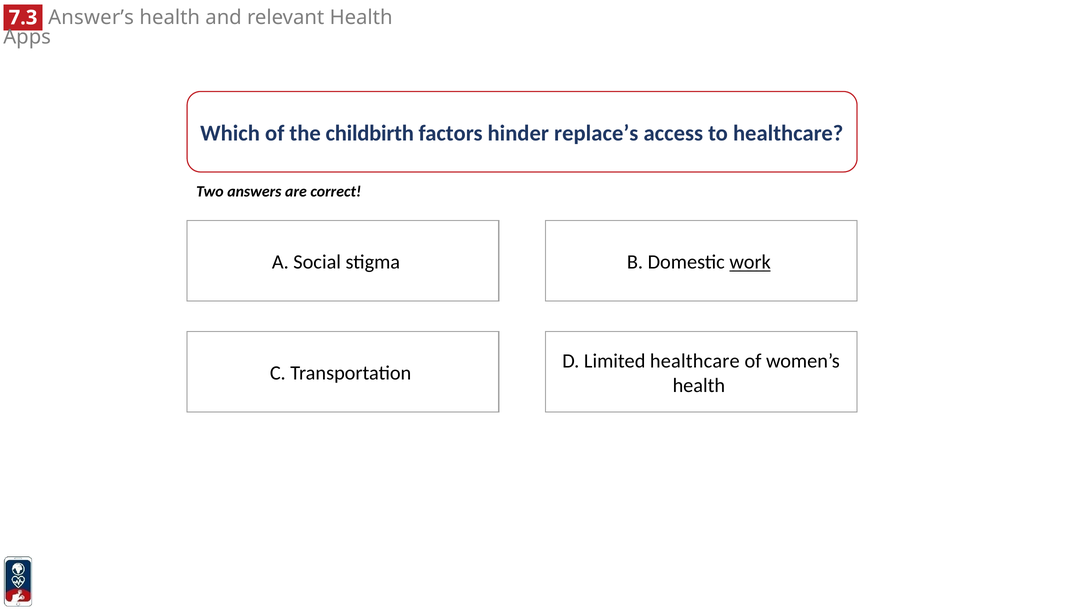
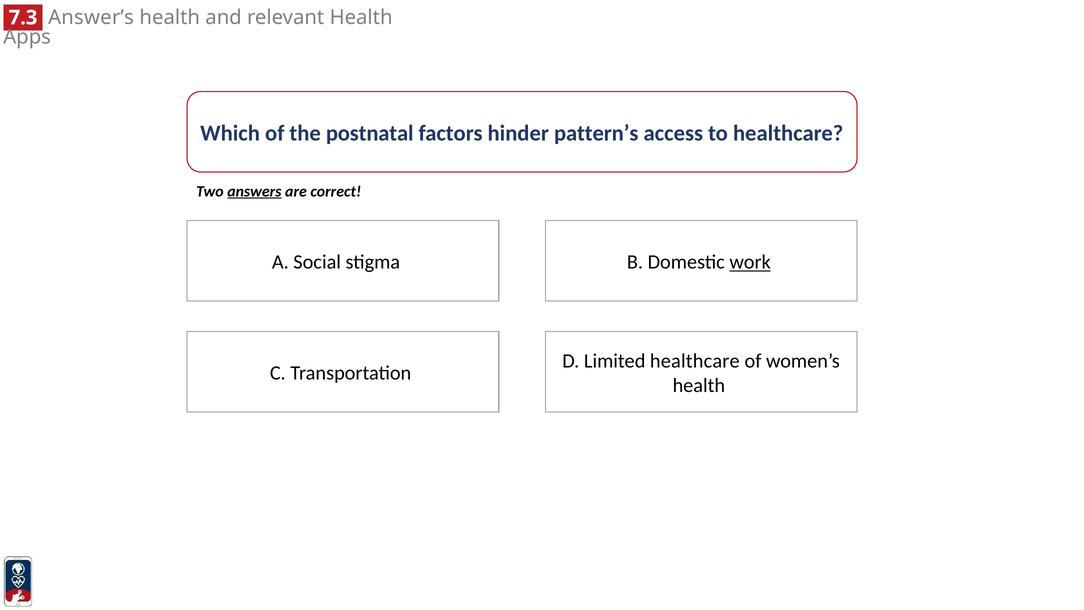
childbirth: childbirth -> postnatal
replace’s: replace’s -> pattern’s
answers underline: none -> present
